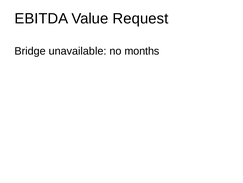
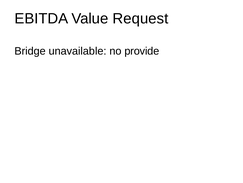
months: months -> provide
